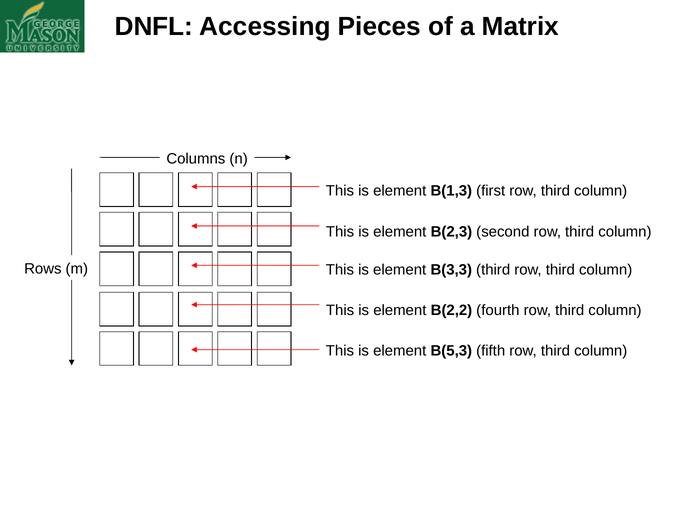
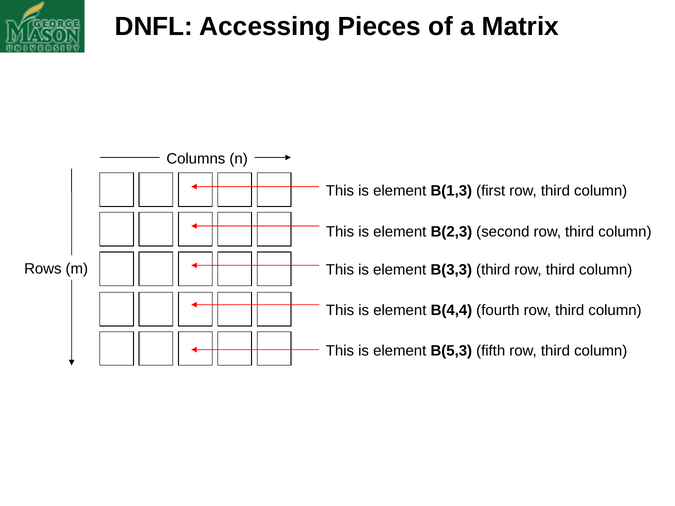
B(2,2: B(2,2 -> B(4,4
